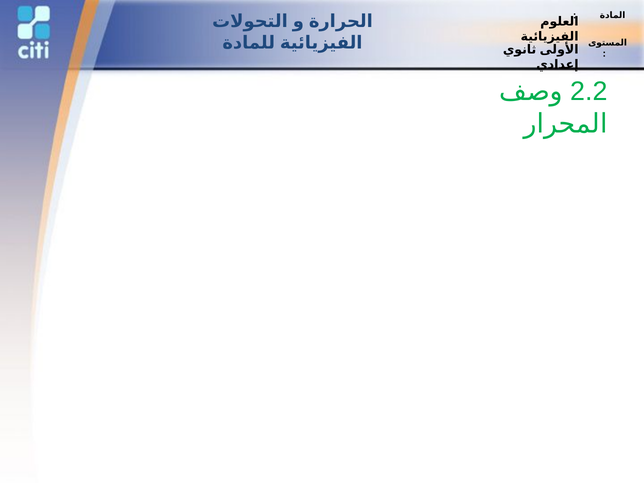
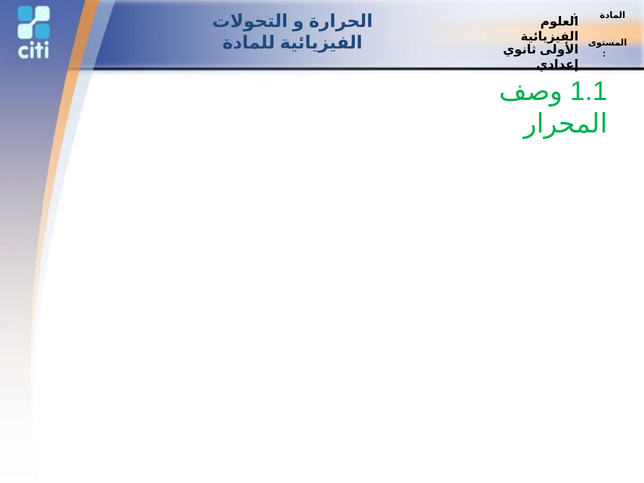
2.2: 2.2 -> 1.1
